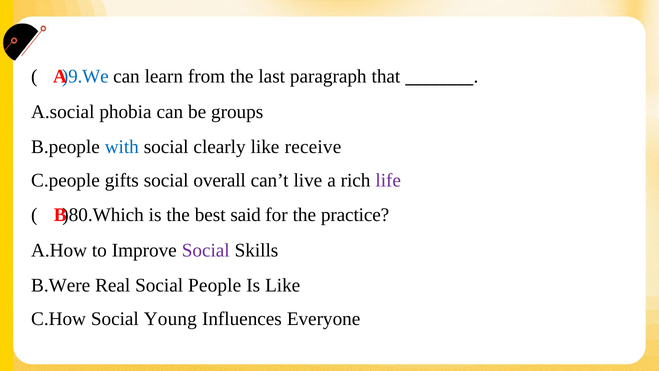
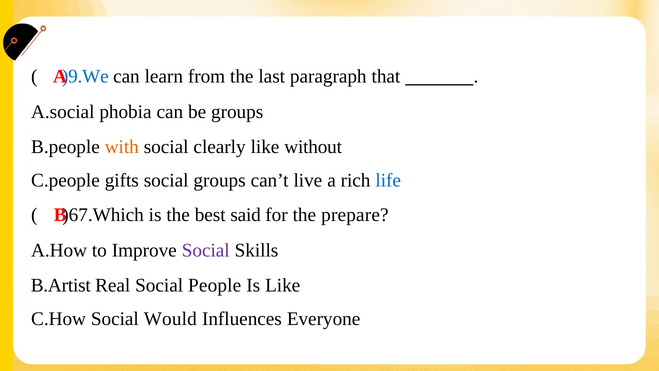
with colour: blue -> orange
receive: receive -> without
social overall: overall -> groups
life colour: purple -> blue
)80.Which: )80.Which -> )67.Which
practice: practice -> prepare
B.Were: B.Were -> B.Artist
Young: Young -> Would
